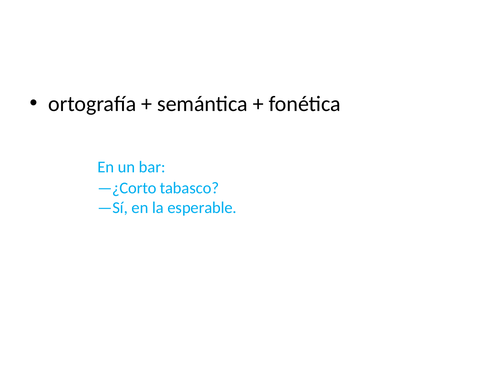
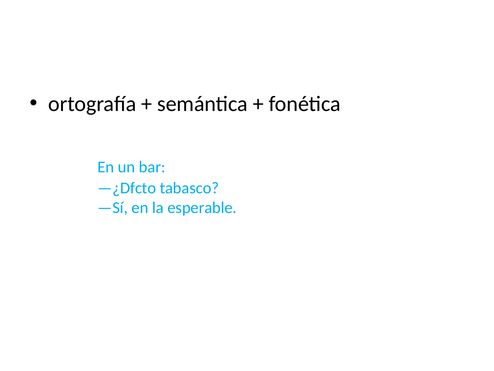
—¿Corto: —¿Corto -> —¿Dfcto
